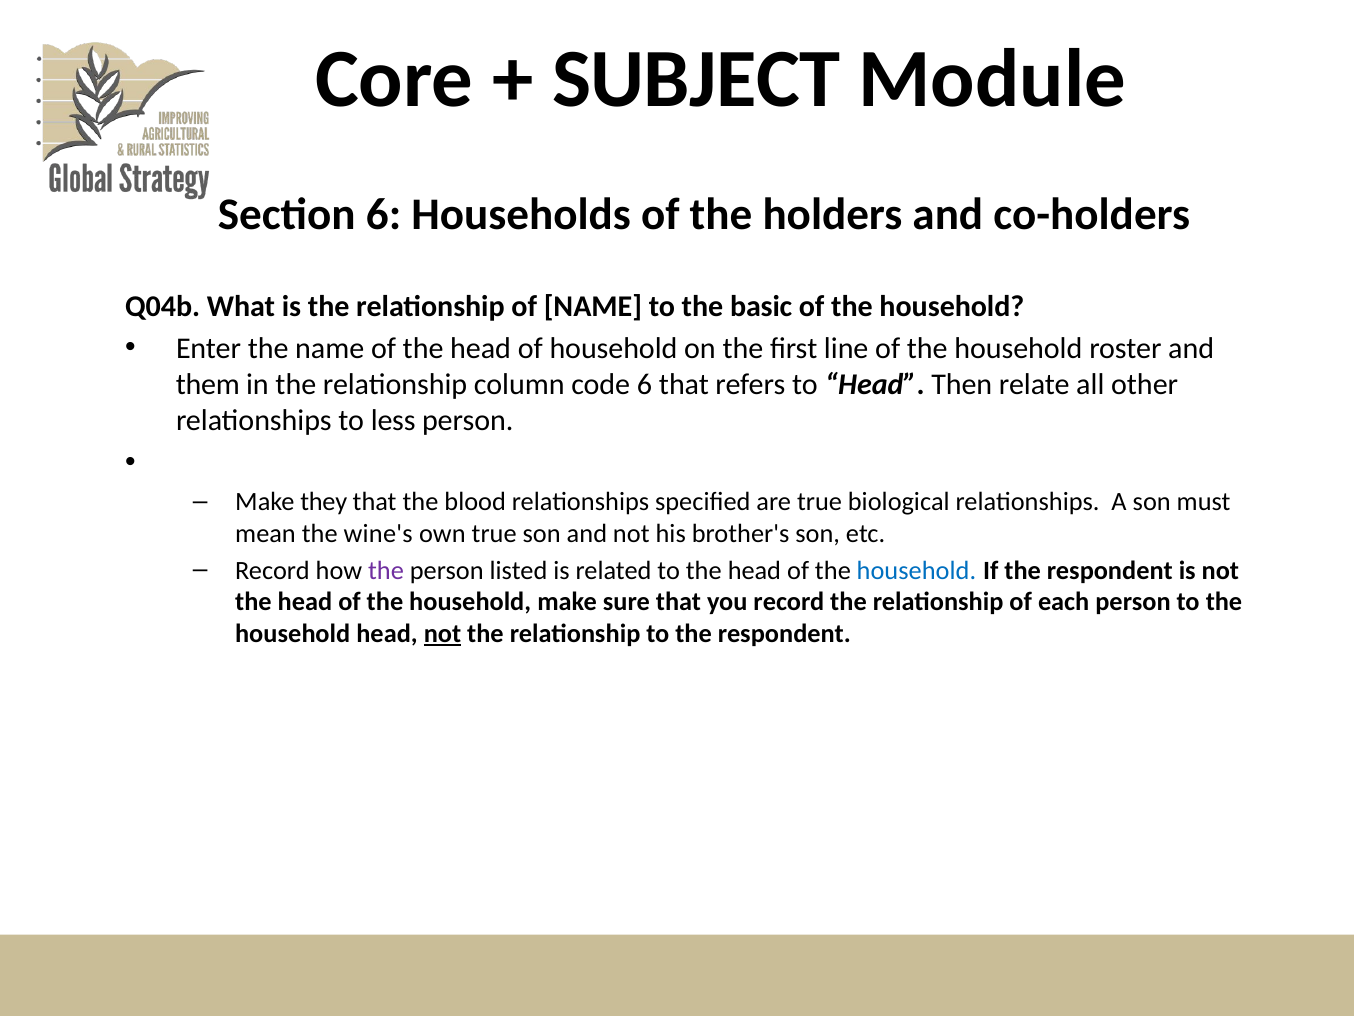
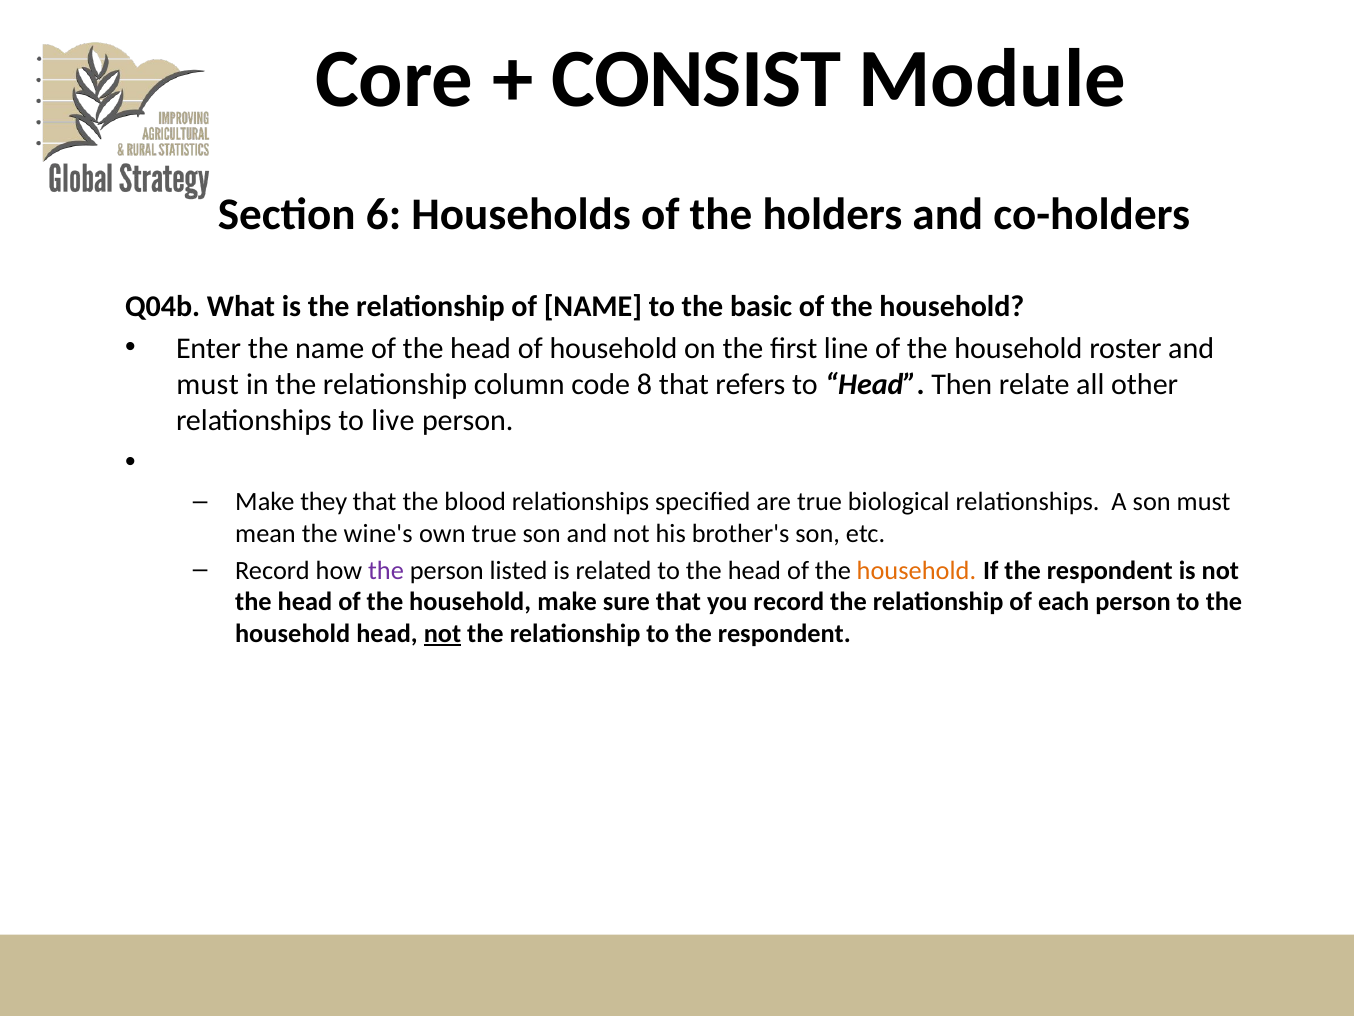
SUBJECT: SUBJECT -> CONSIST
them at (208, 384): them -> must
code 6: 6 -> 8
less: less -> live
household at (916, 570) colour: blue -> orange
